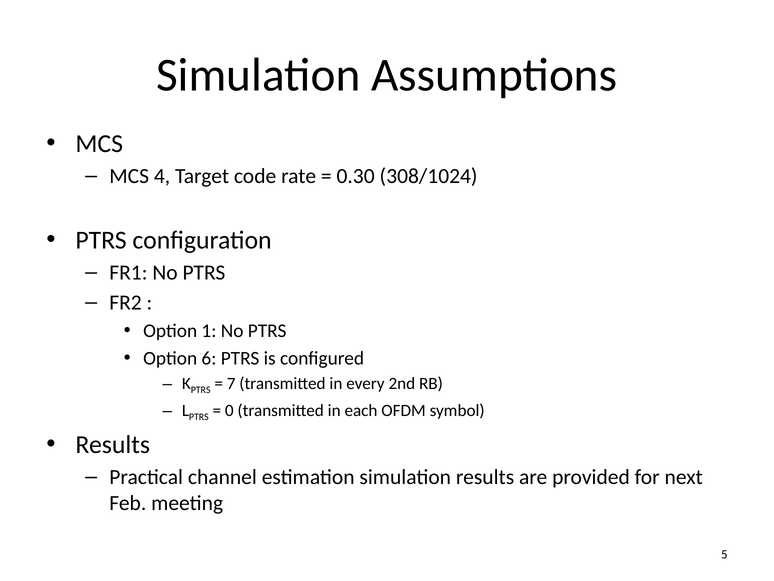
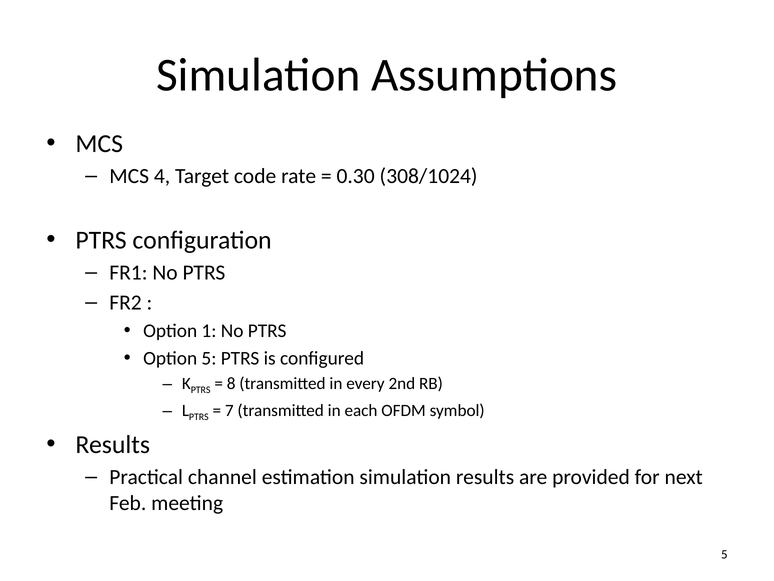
Option 6: 6 -> 5
7: 7 -> 8
0: 0 -> 7
